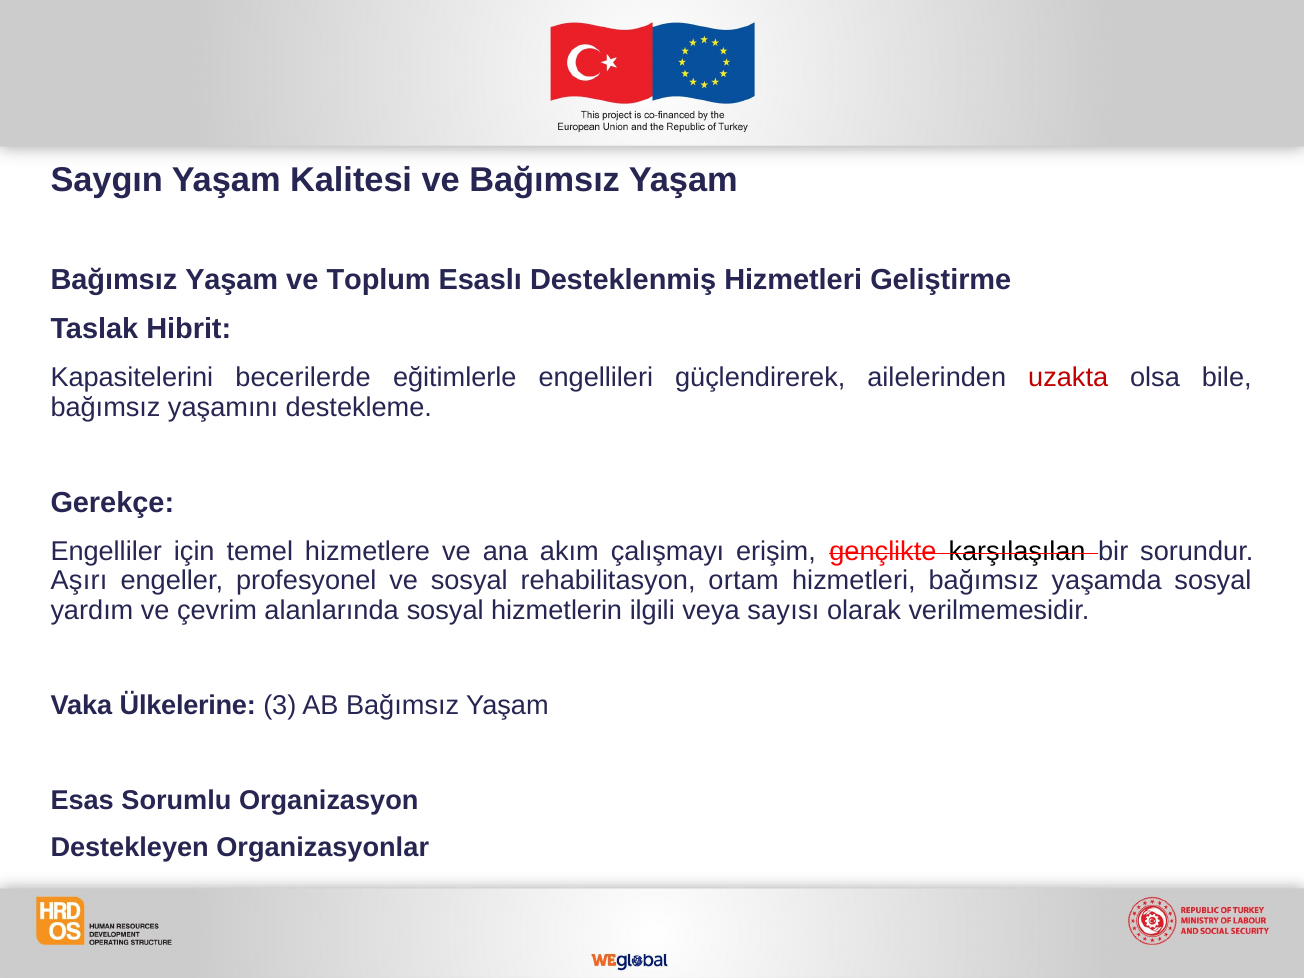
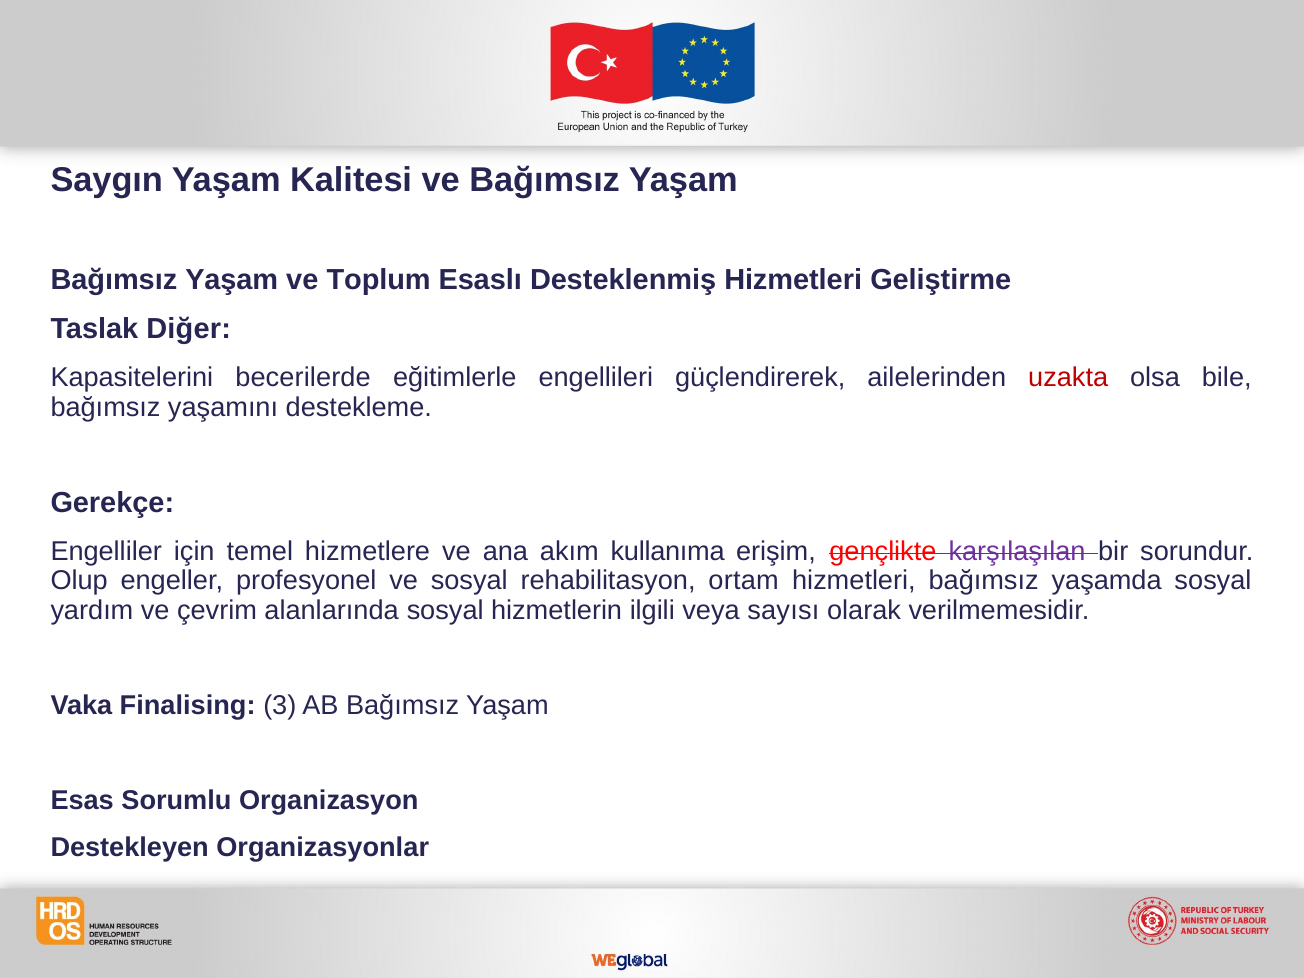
Hibrit: Hibrit -> Diğer
çalışmayı: çalışmayı -> kullanıma
karşılaşılan colour: black -> purple
Aşırı: Aşırı -> Olup
Ülkelerine: Ülkelerine -> Finalising
